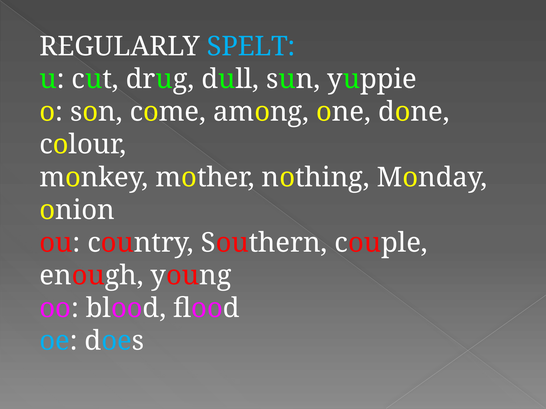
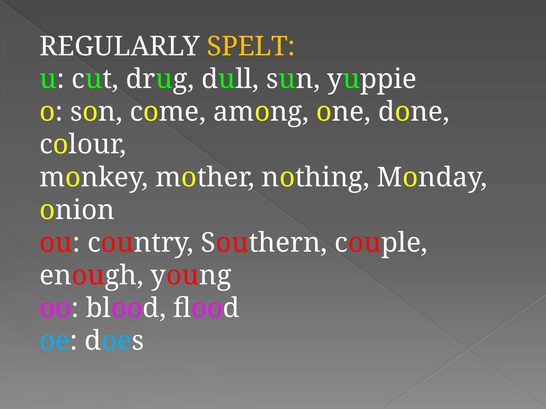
SPELT colour: light blue -> yellow
